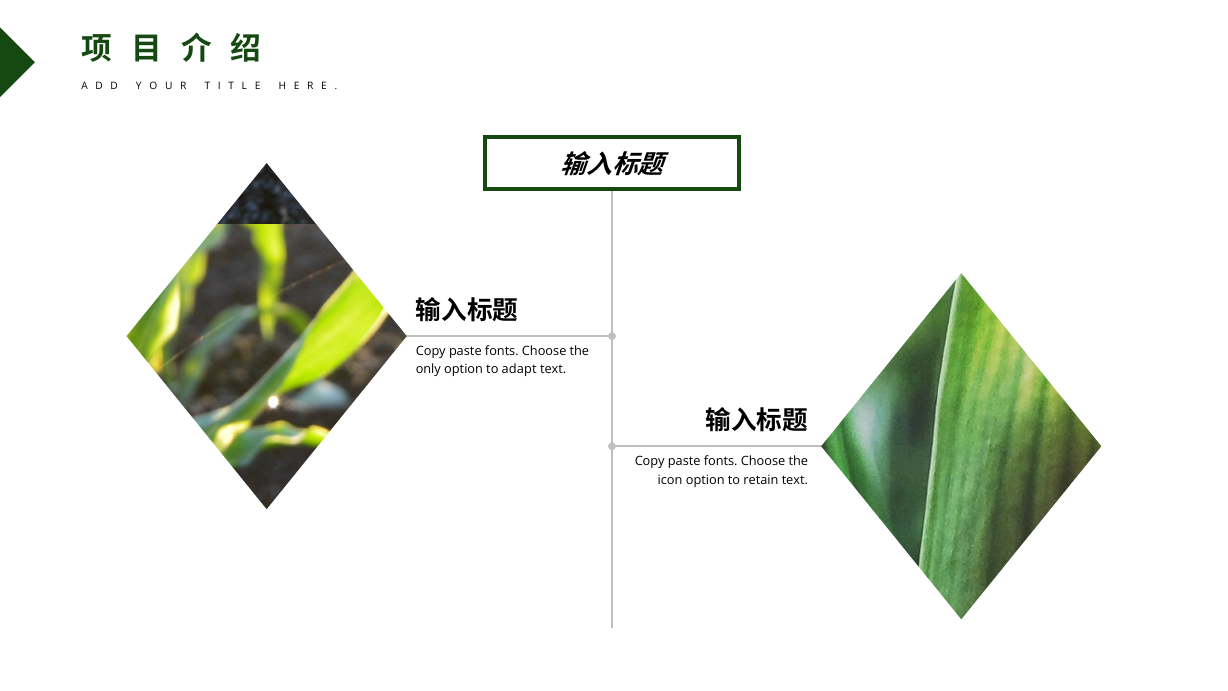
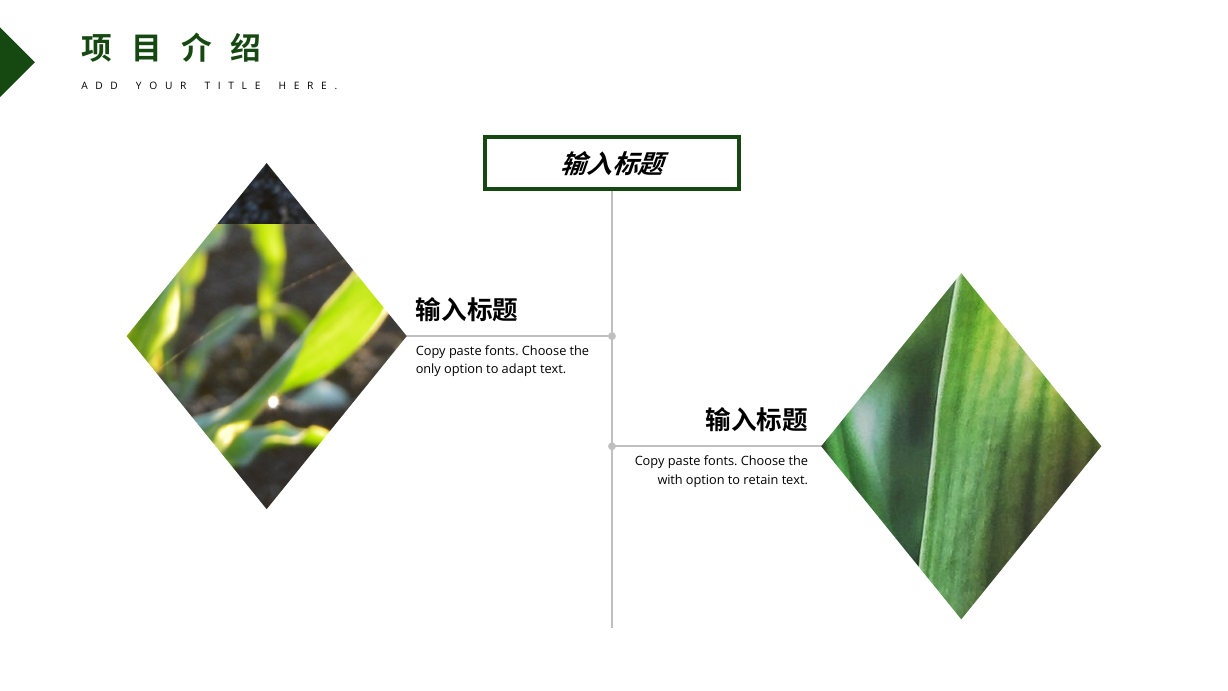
icon: icon -> with
